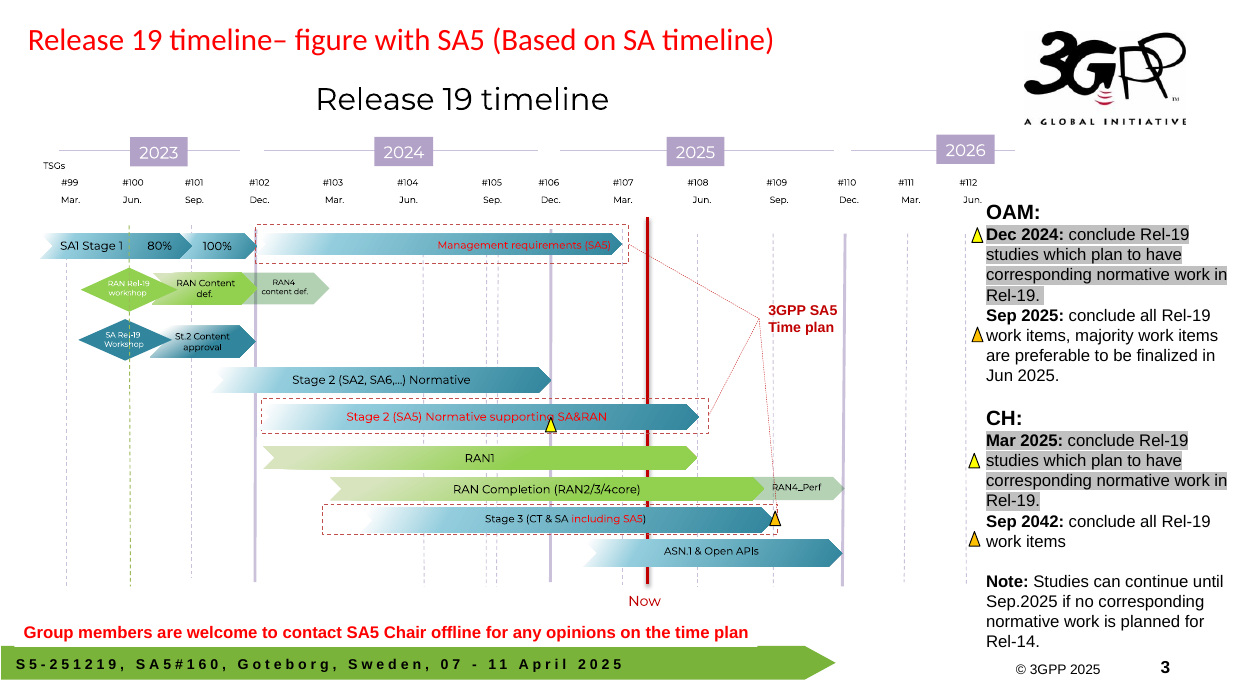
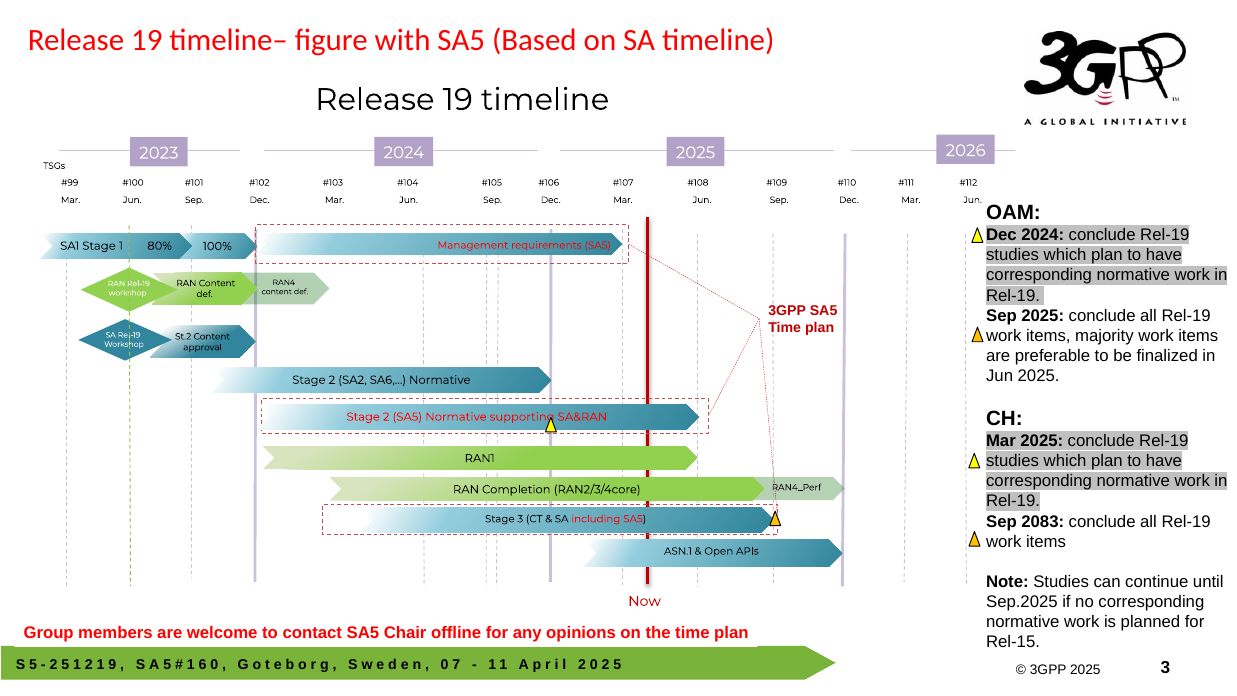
2042: 2042 -> 2083
Rel-14: Rel-14 -> Rel-15
